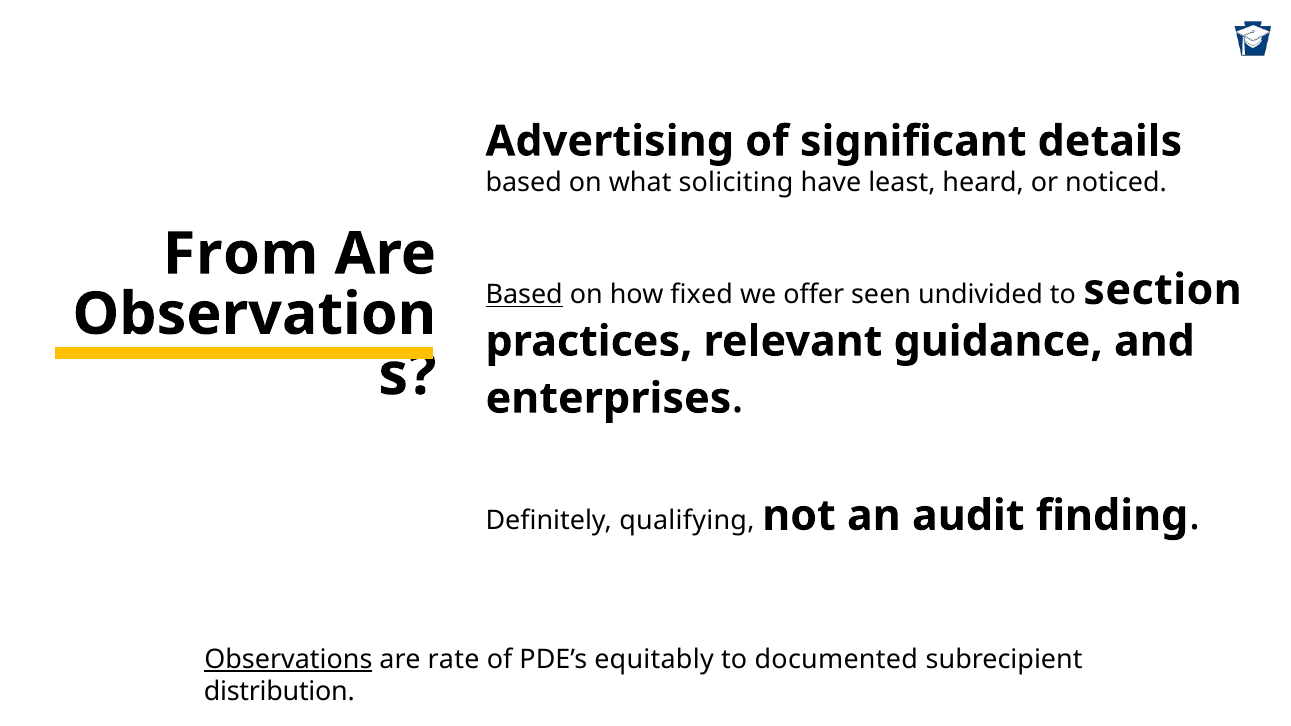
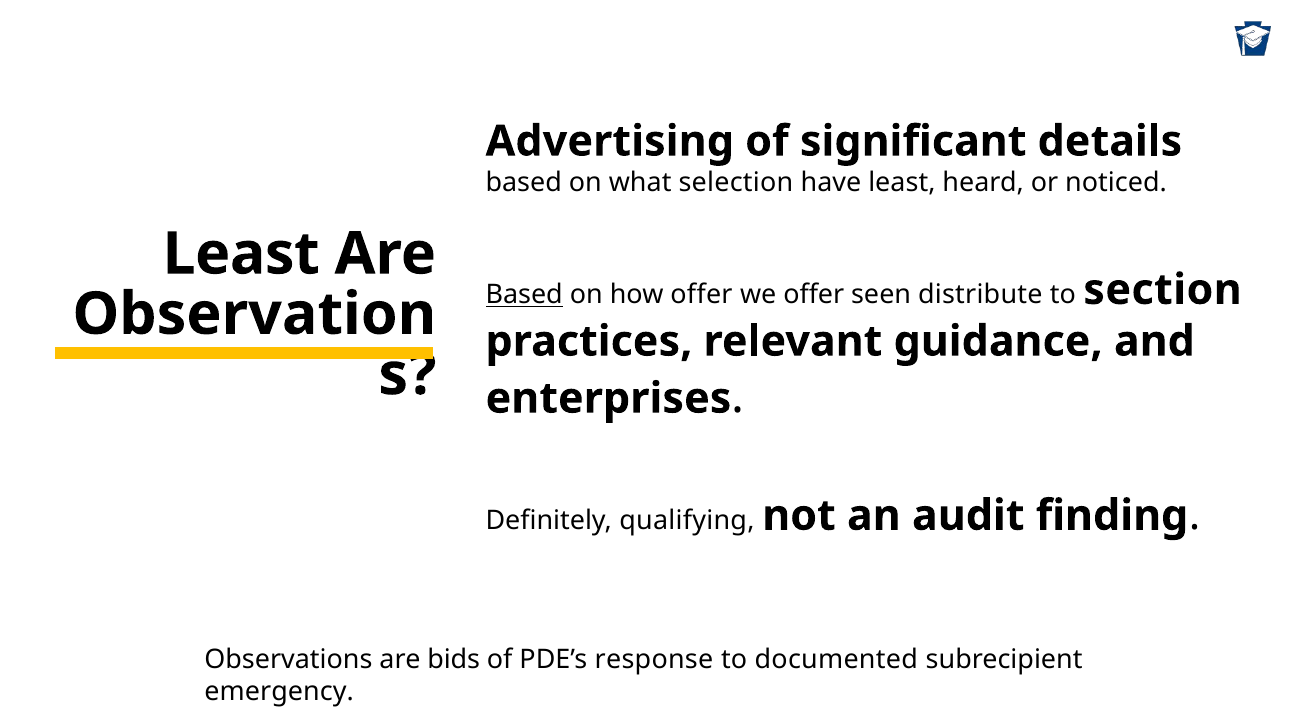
soliciting: soliciting -> selection
From at (241, 254): From -> Least
how fixed: fixed -> offer
undivided: undivided -> distribute
Observations underline: present -> none
rate: rate -> bids
equitably: equitably -> response
distribution: distribution -> emergency
